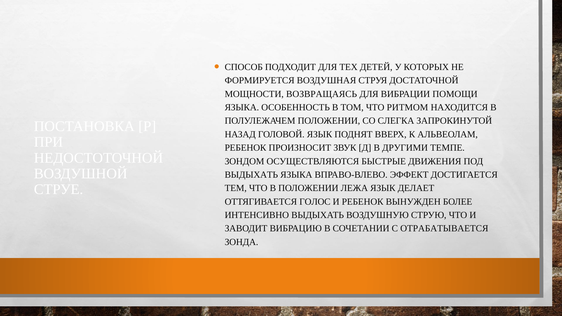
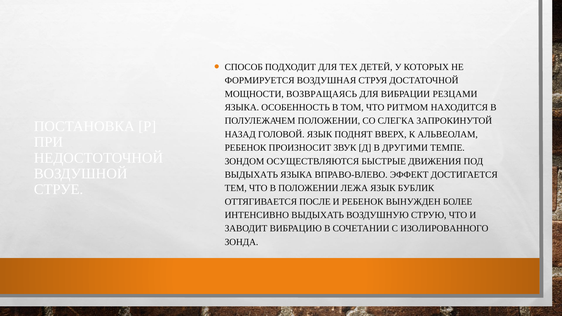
ПОМОЩИ: ПОМОЩИ -> РЕЗЦАМИ
ДЕЛАЕТ: ДЕЛАЕТ -> БУБЛИК
ГОЛОС: ГОЛОС -> ПОСЛЕ
ОТРАБАТЫВАЕТСЯ: ОТРАБАТЫВАЕТСЯ -> ИЗОЛИРОВАННОГО
